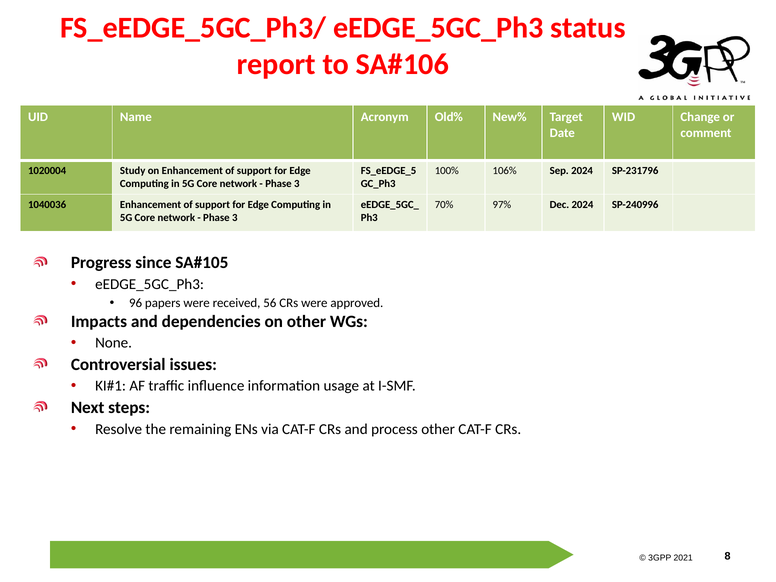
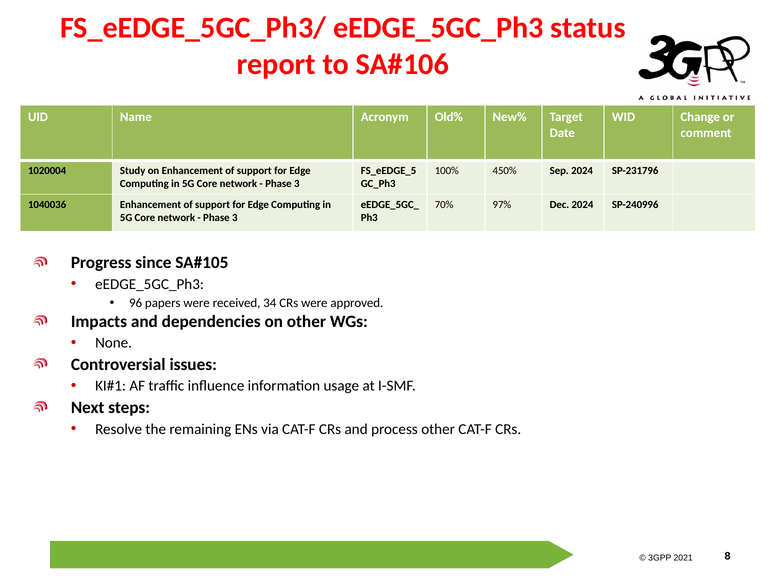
106%: 106% -> 450%
56: 56 -> 34
